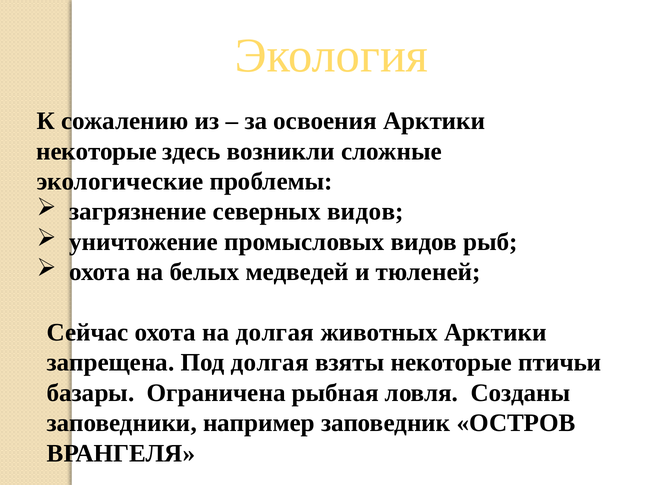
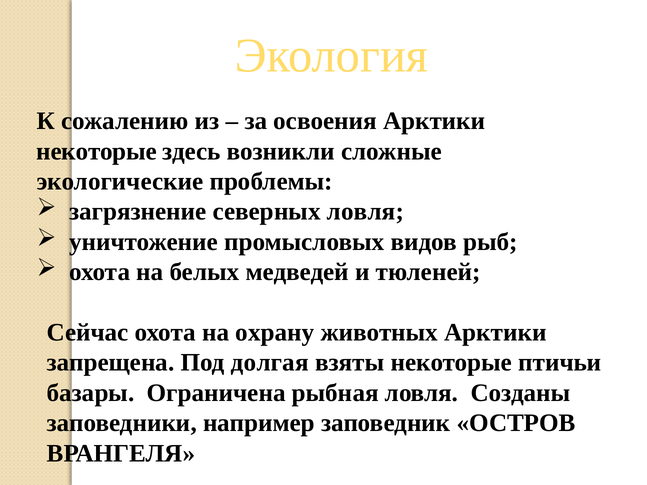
северных видов: видов -> ловля
на долгая: долгая -> охрану
